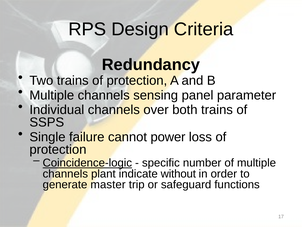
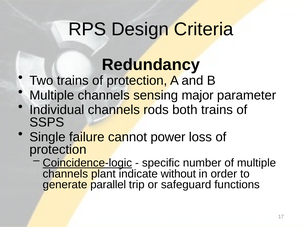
panel: panel -> major
over: over -> rods
master: master -> parallel
